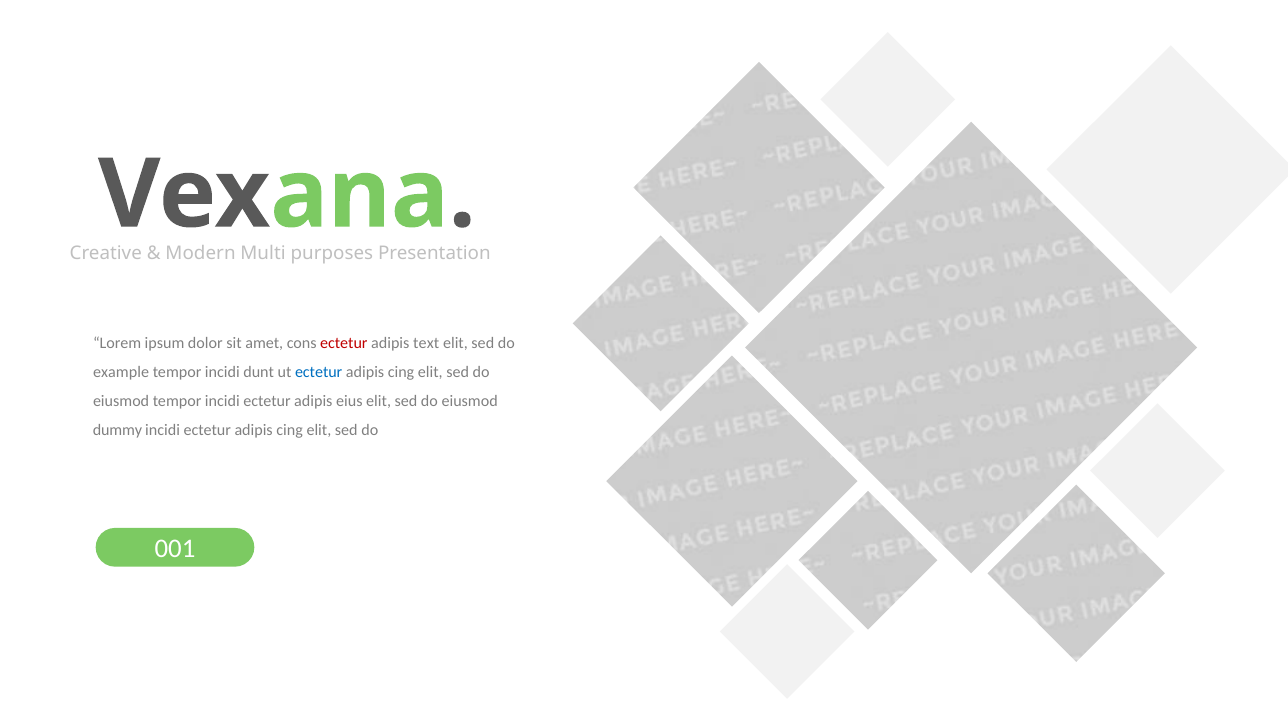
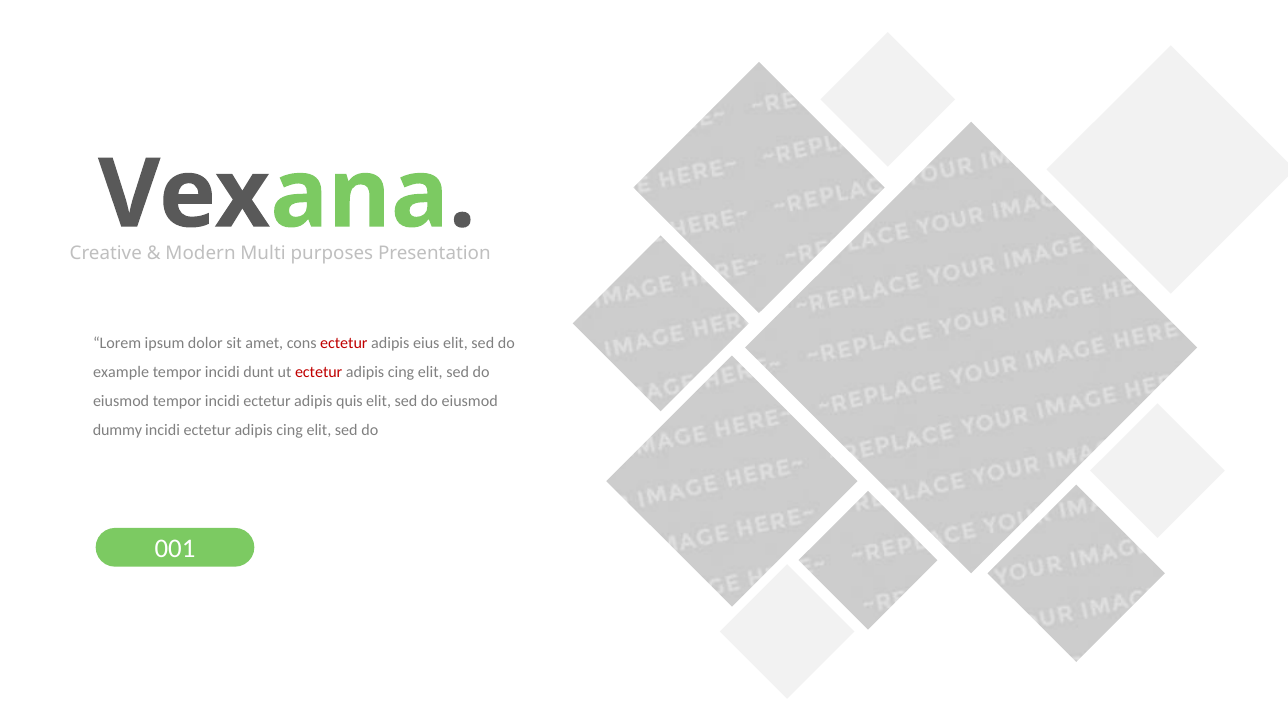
text: text -> eius
ectetur at (319, 373) colour: blue -> red
eius: eius -> quis
